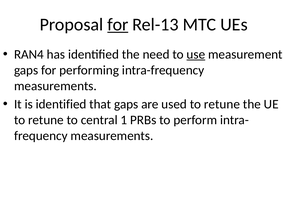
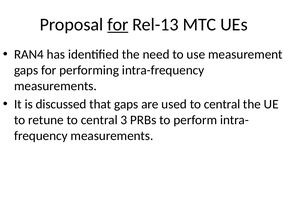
use underline: present -> none
is identified: identified -> discussed
used to retune: retune -> central
1: 1 -> 3
